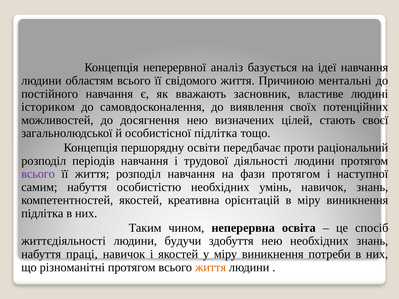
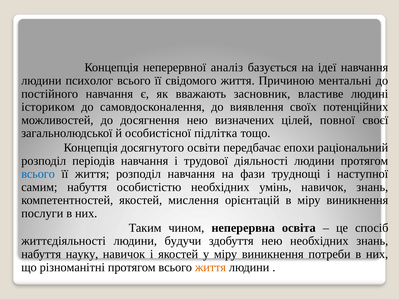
областям: областям -> психолог
стають: стають -> повної
першорядну: першорядну -> досягнутого
проти: проти -> епохи
всього at (38, 174) colour: purple -> blue
фази протягом: протягом -> труднощі
креативна: креативна -> мислення
підлітка at (42, 214): підлітка -> послуги
праці: праці -> науку
